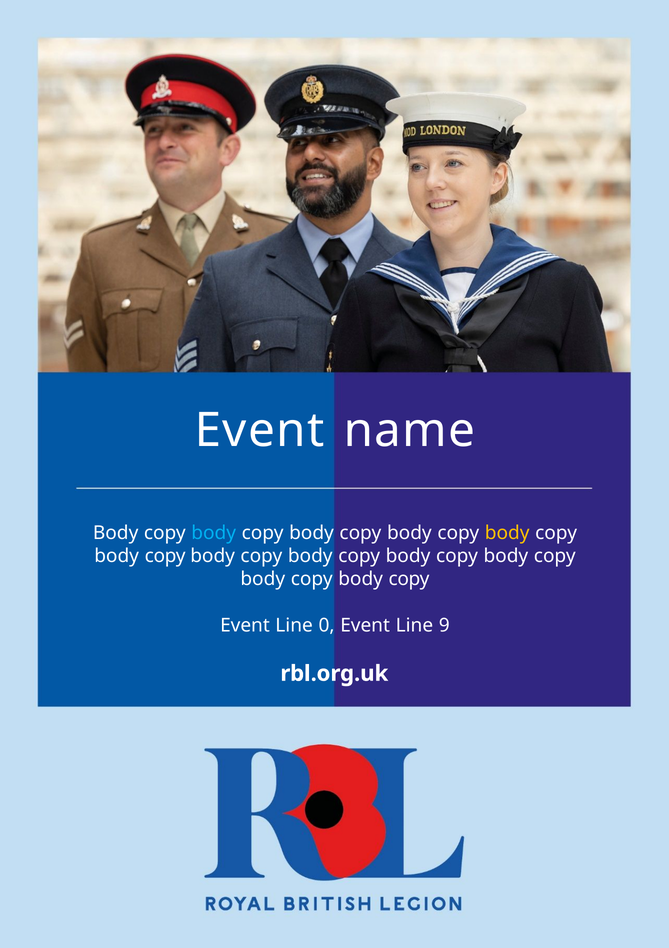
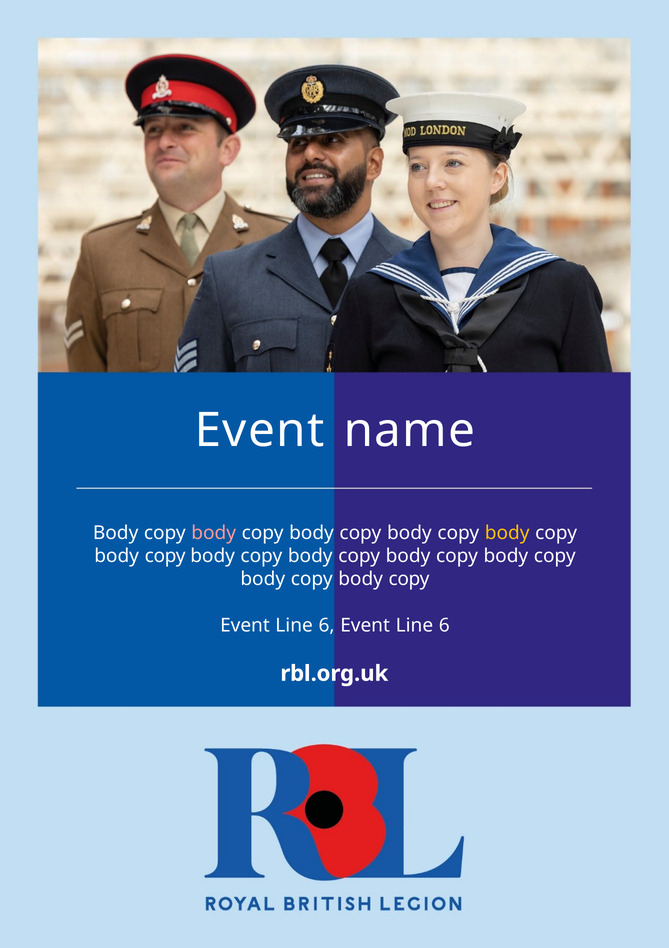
body at (214, 533) colour: light blue -> pink
0 at (327, 626): 0 -> 6
9 at (444, 626): 9 -> 6
